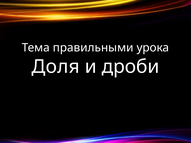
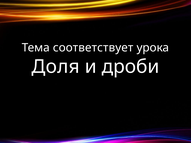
правильными: правильными -> соответствует
